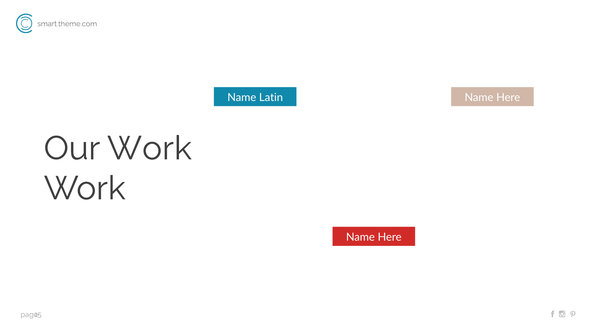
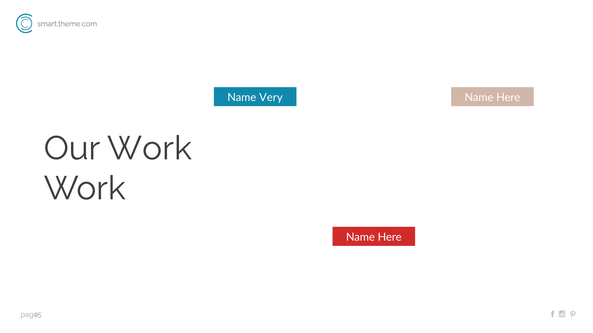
Latin: Latin -> Very
